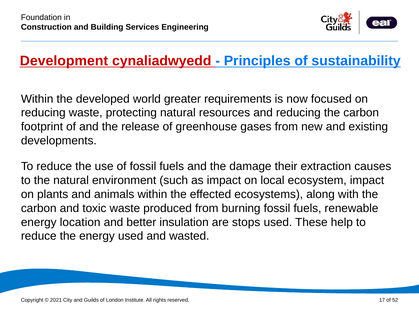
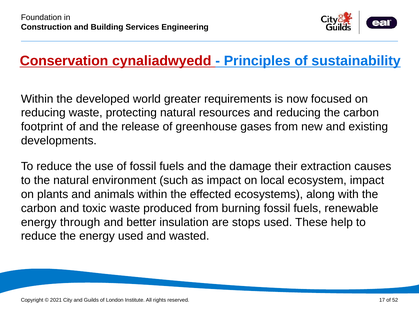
Development: Development -> Conservation
location: location -> through
